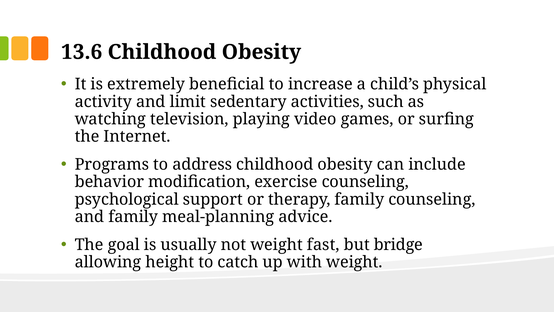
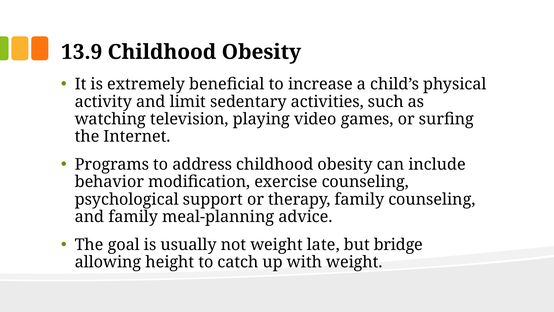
13.6: 13.6 -> 13.9
fast: fast -> late
